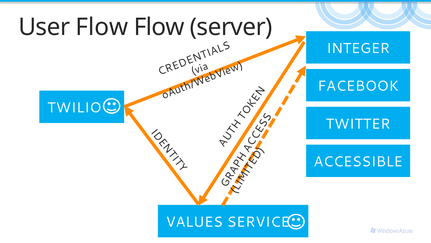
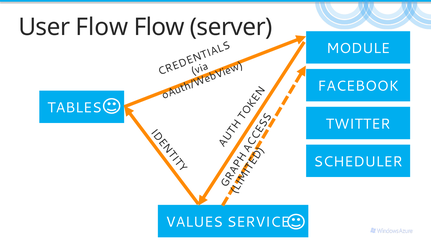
INTEGER: INTEGER -> MODULE
TWILIO: TWILIO -> TABLES
ACCESSIBLE: ACCESSIBLE -> SCHEDULER
